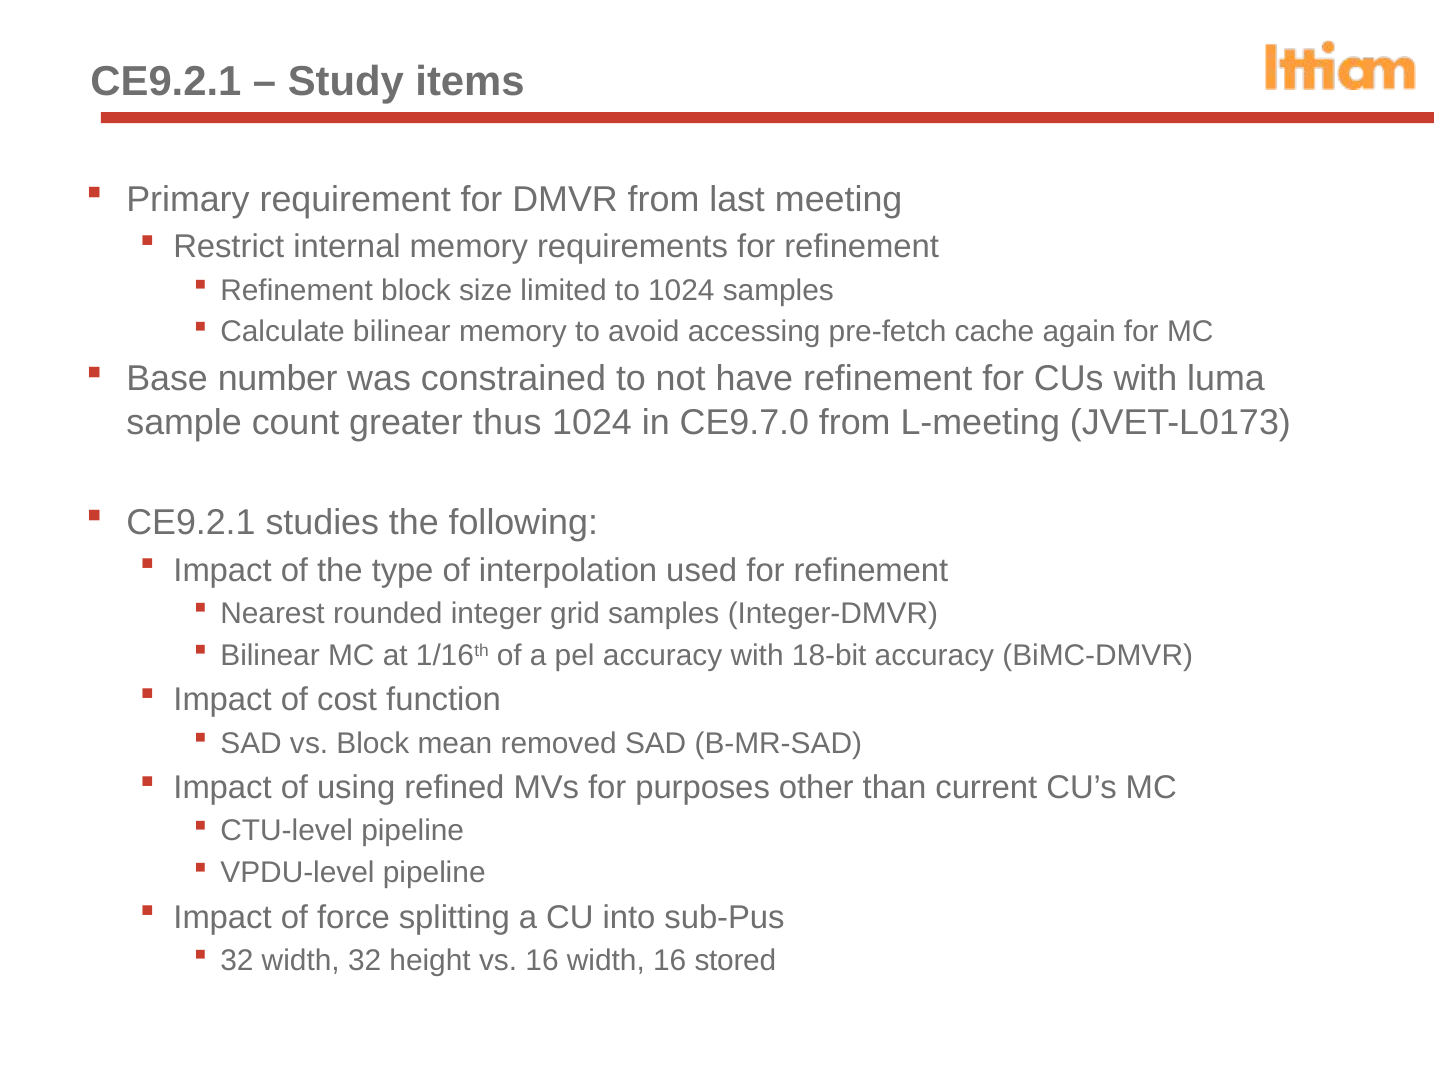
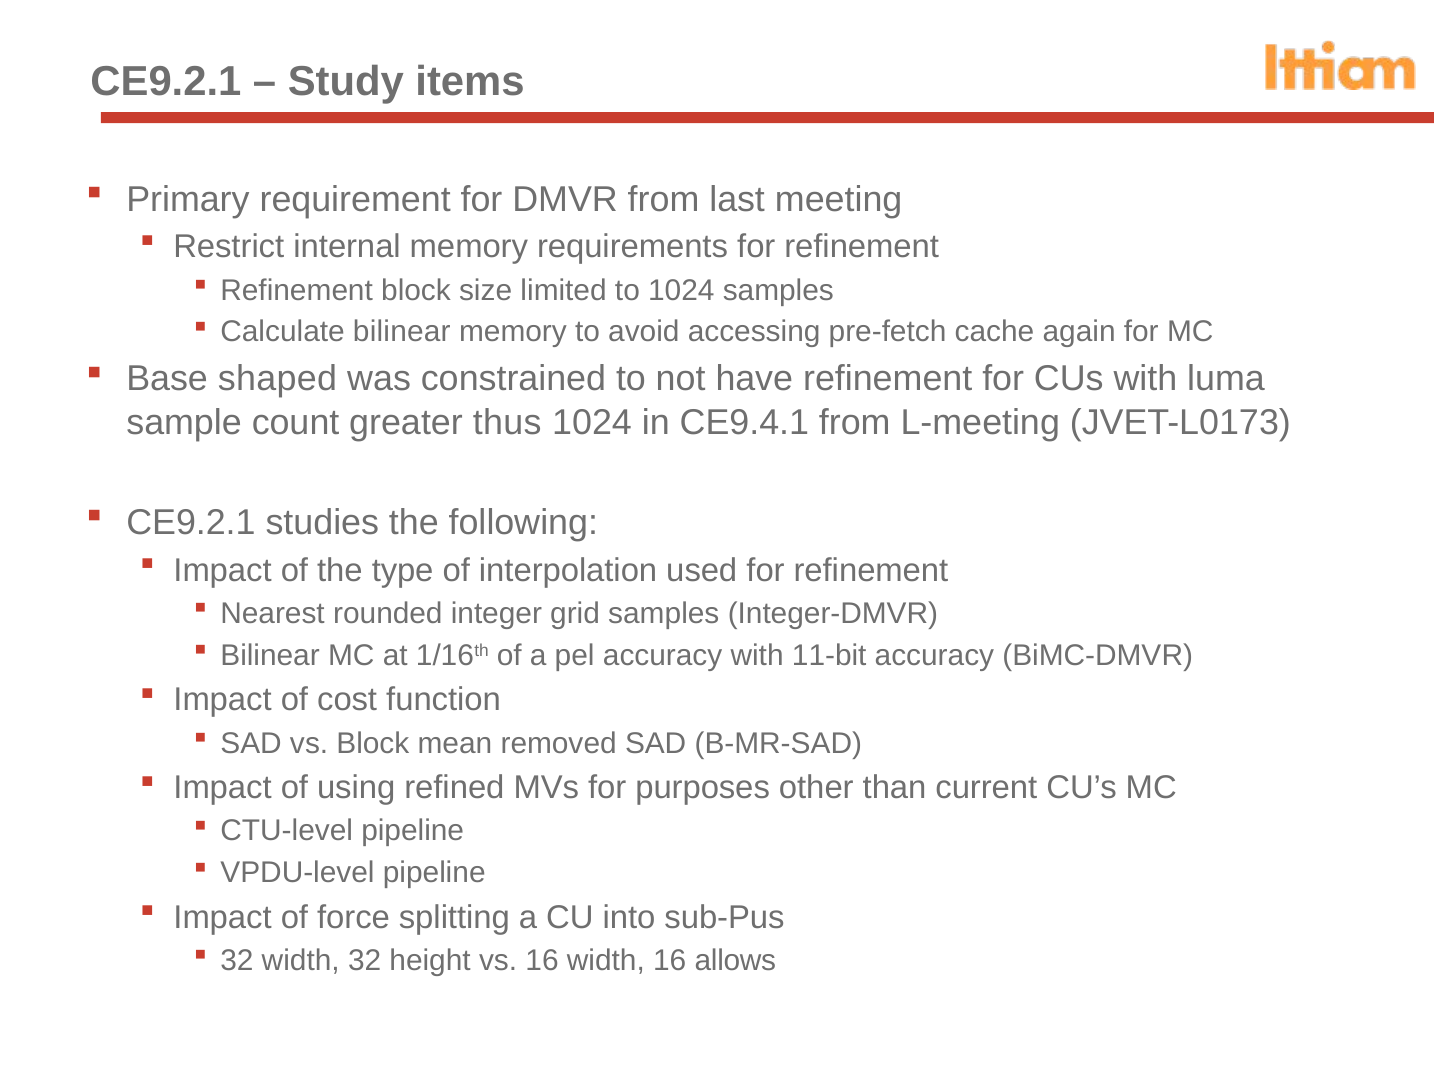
number: number -> shaped
CE9.7.0: CE9.7.0 -> CE9.4.1
18-bit: 18-bit -> 11-bit
stored: stored -> allows
